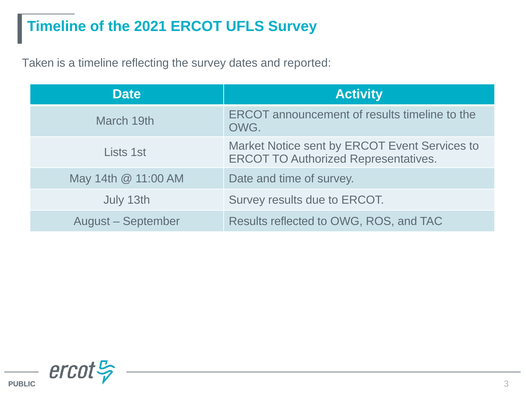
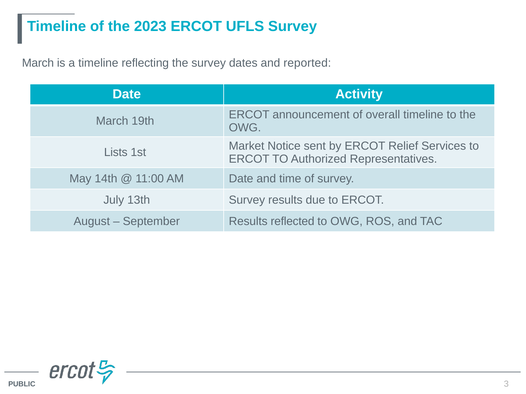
2021: 2021 -> 2023
Taken at (38, 63): Taken -> March
of results: results -> overall
Event: Event -> Relief
